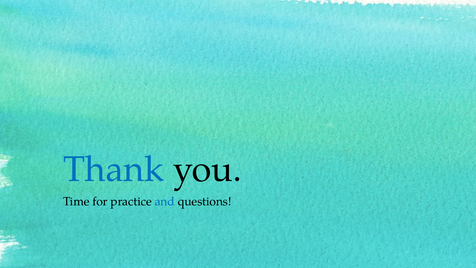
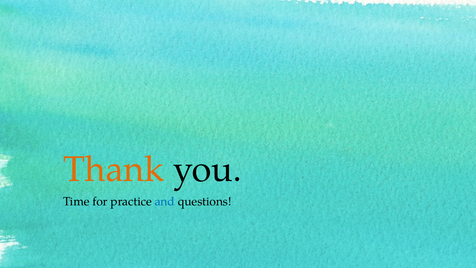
Thank colour: blue -> orange
